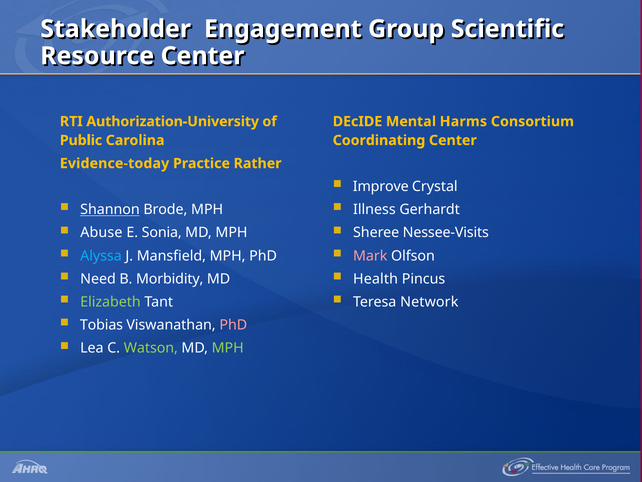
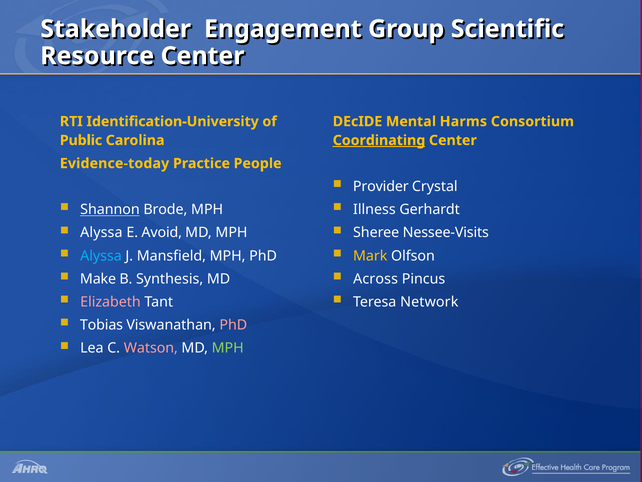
Authorization-University: Authorization-University -> Identification-University
Coordinating underline: none -> present
Rather: Rather -> People
Improve: Improve -> Provider
Abuse at (101, 233): Abuse -> Alyssa
Sonia: Sonia -> Avoid
Mark colour: pink -> yellow
Need: Need -> Make
Morbidity: Morbidity -> Synthesis
Health: Health -> Across
Elizabeth colour: light green -> pink
Watson colour: light green -> pink
